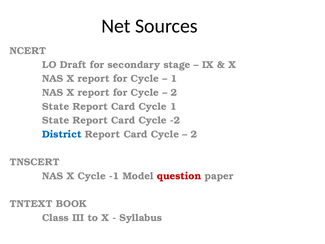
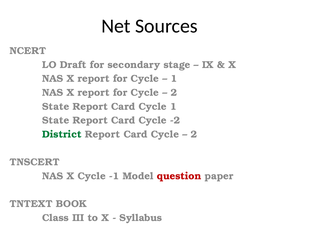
District colour: blue -> green
